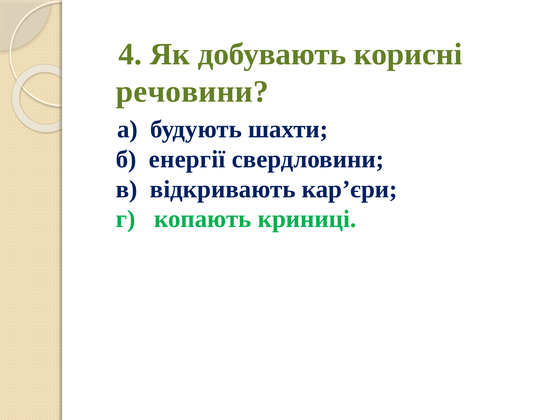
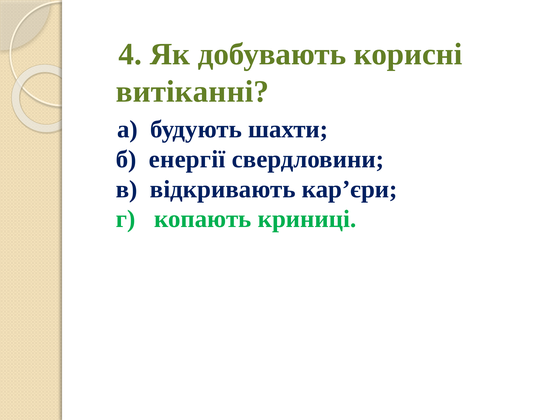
речовини: речовини -> витіканні
